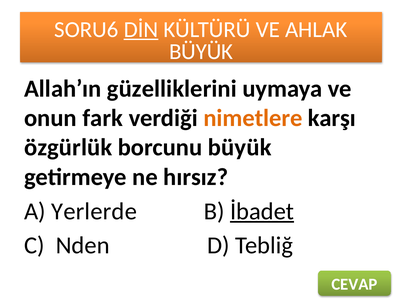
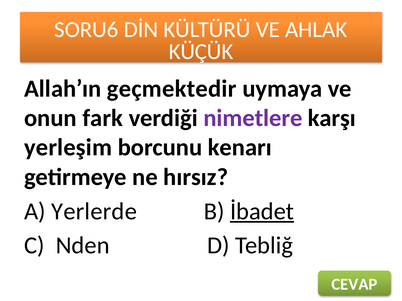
DİN underline: present -> none
BÜYÜK at (201, 52): BÜYÜK -> KÜÇÜK
güzelliklerini: güzelliklerini -> geçmektedir
nimetlere colour: orange -> purple
özgürlük: özgürlük -> yerleşim
borcunu büyük: büyük -> kenarı
